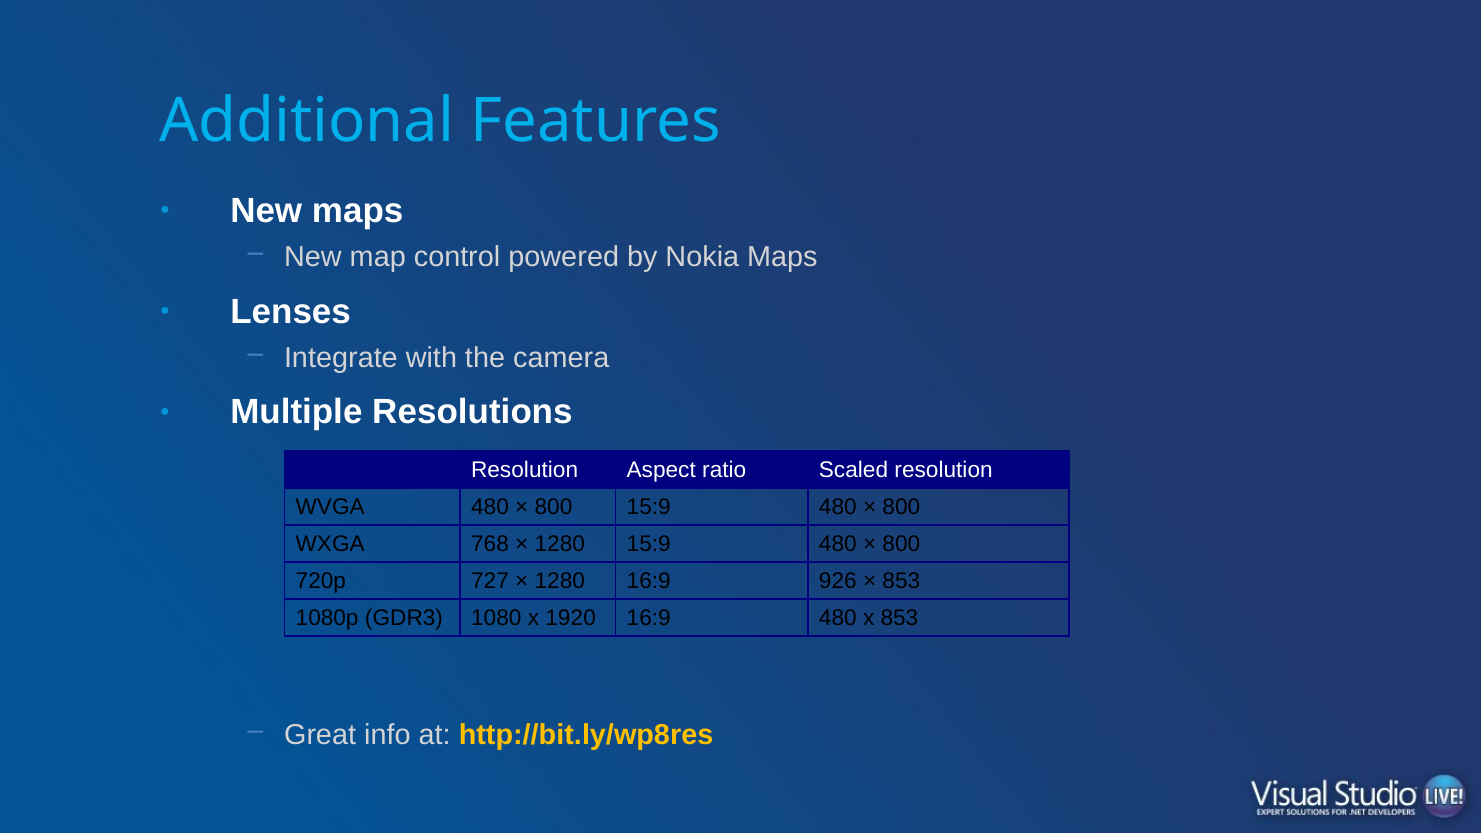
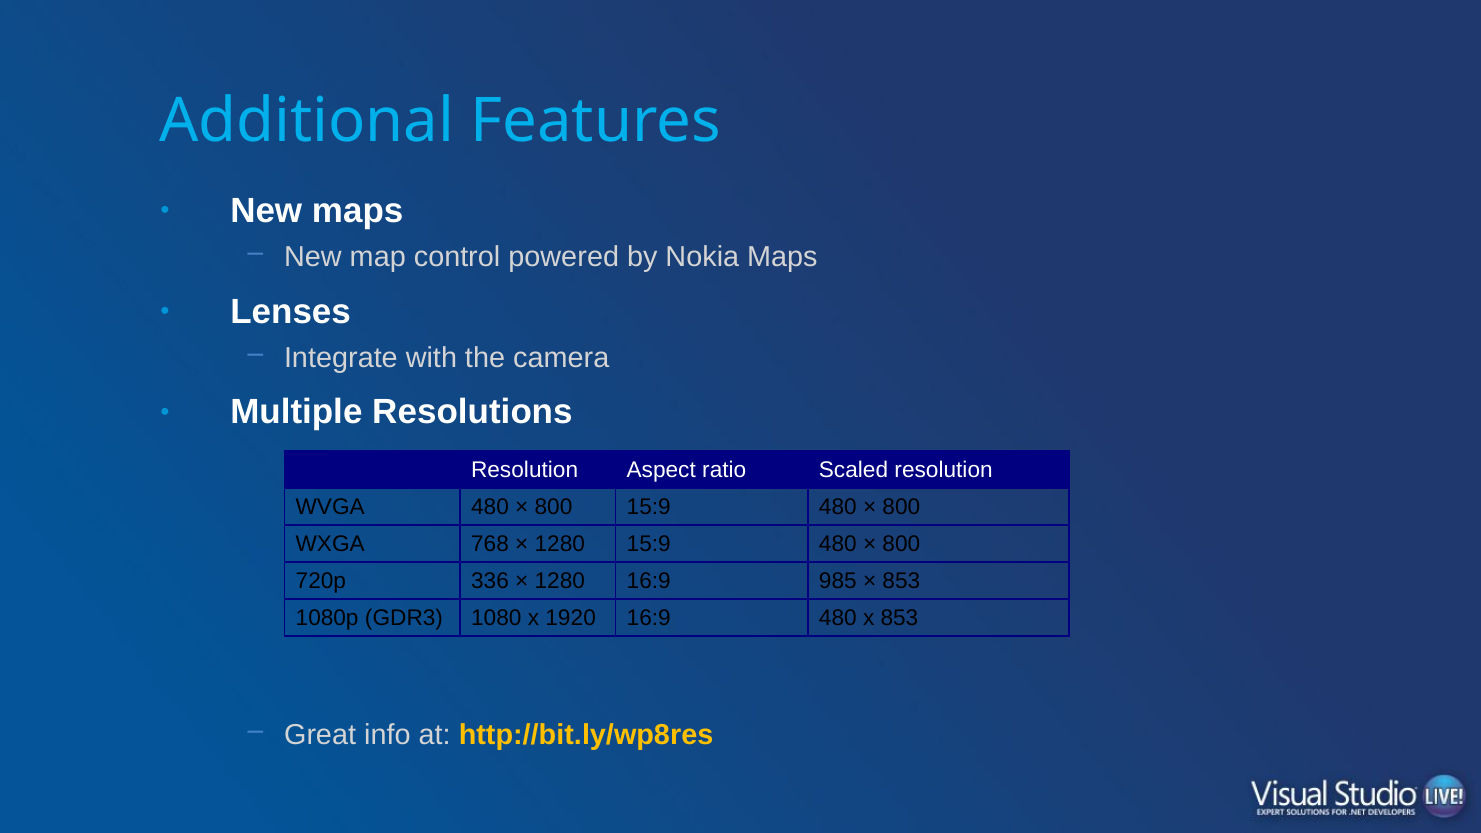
727: 727 -> 336
926: 926 -> 985
